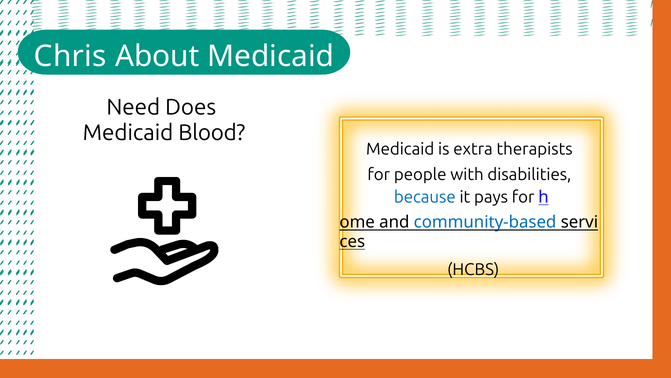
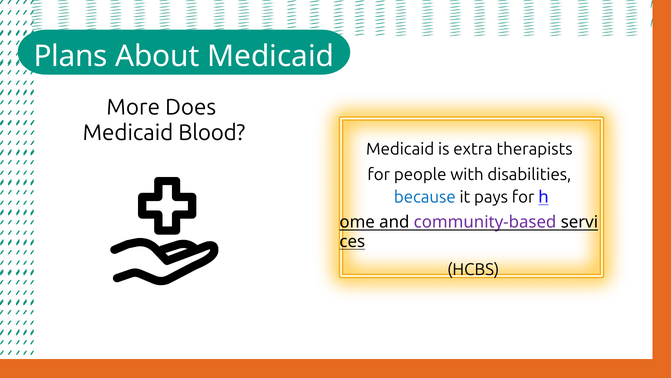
Chris: Chris -> Plans
Need: Need -> More
community-based colour: blue -> purple
